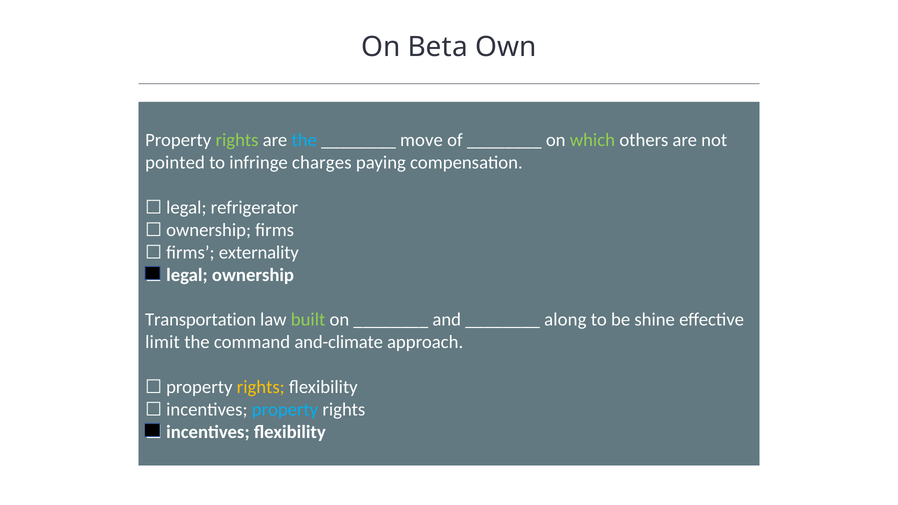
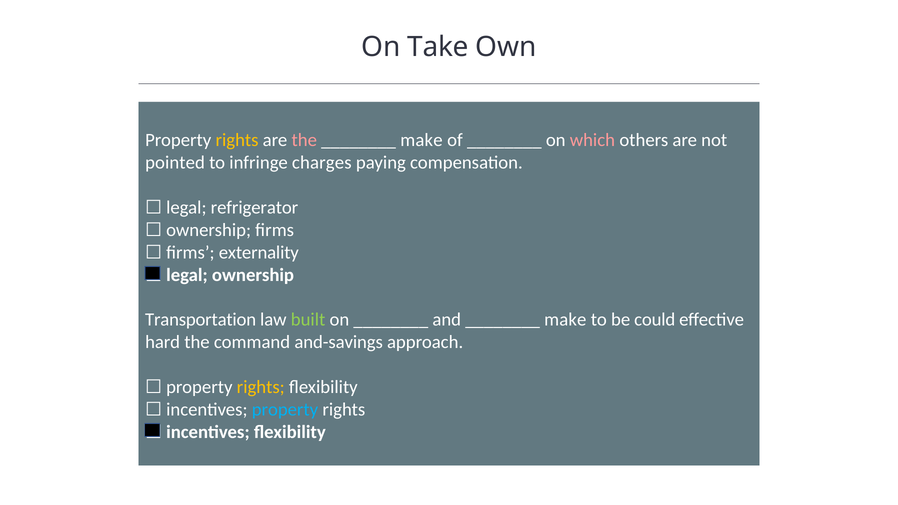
Beta: Beta -> Take
rights at (237, 140) colour: light green -> yellow
the at (304, 140) colour: light blue -> pink
move at (421, 140): move -> make
which colour: light green -> pink
along at (565, 320): along -> make
shine: shine -> could
limit: limit -> hard
and-climate: and-climate -> and-savings
